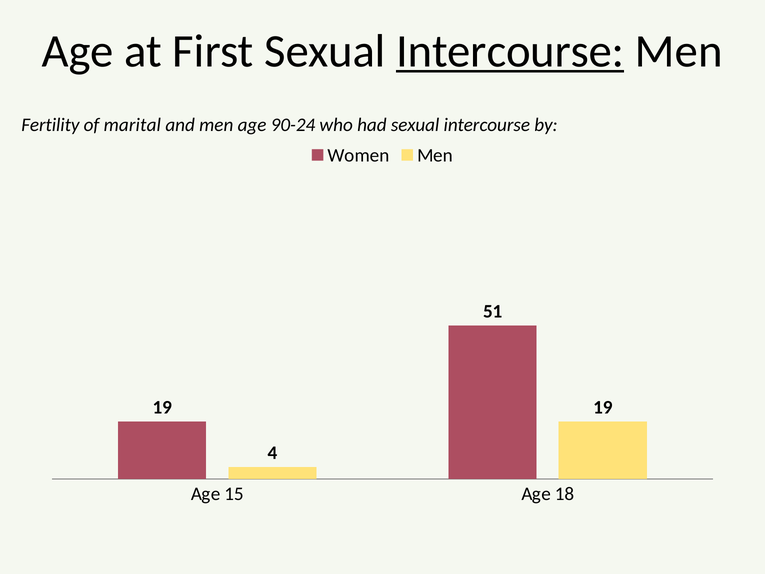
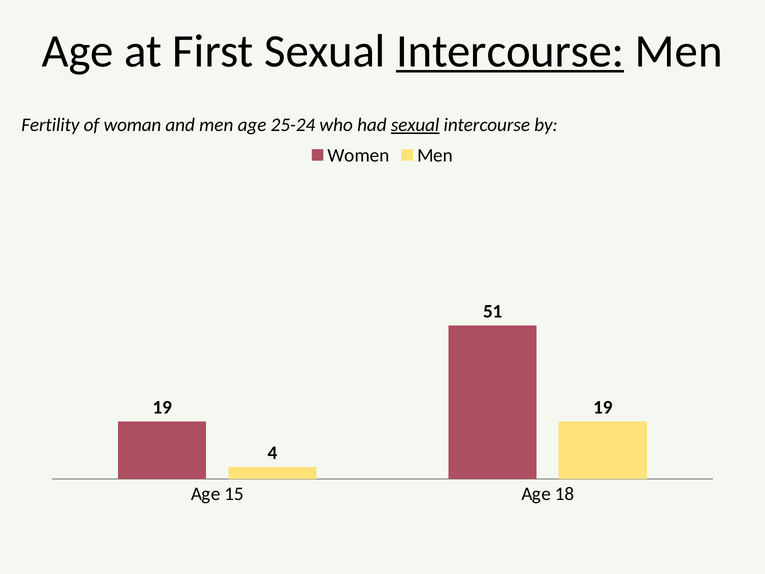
marital: marital -> woman
90-24: 90-24 -> 25-24
sexual at (415, 125) underline: none -> present
